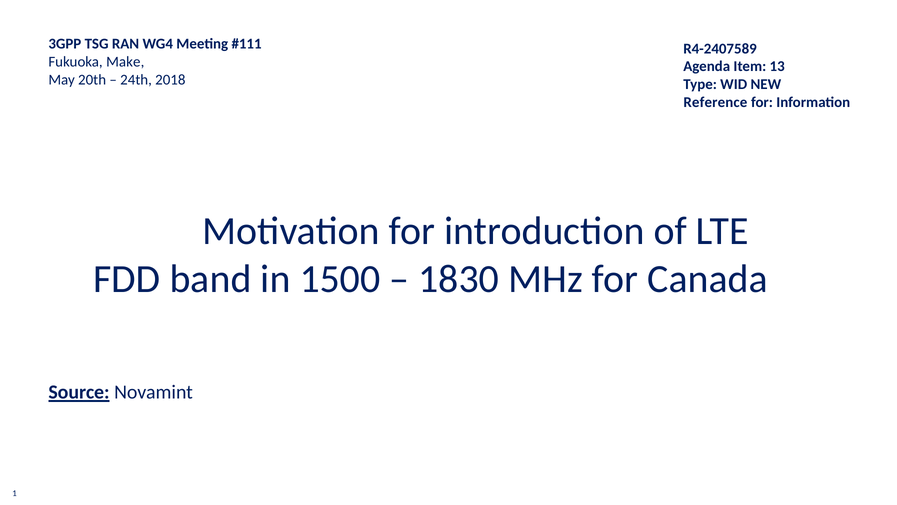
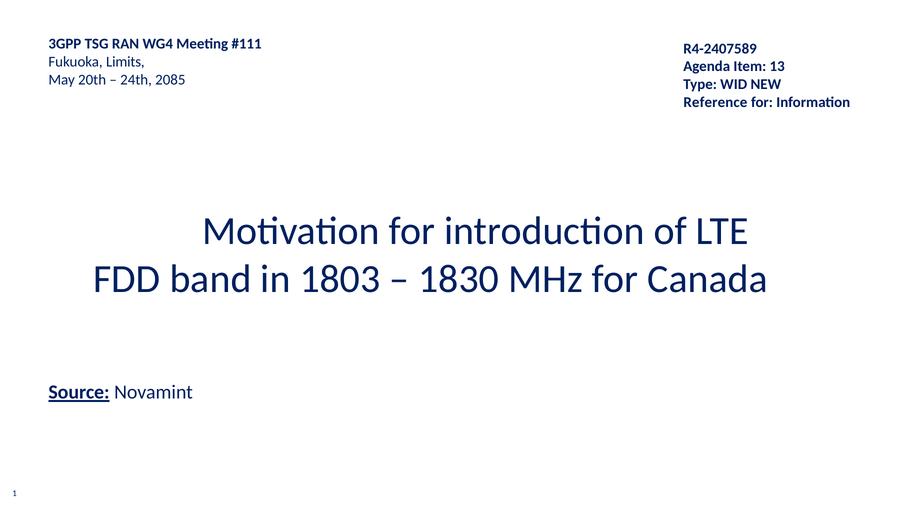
Make: Make -> Limits
2018: 2018 -> 2085
1500: 1500 -> 1803
